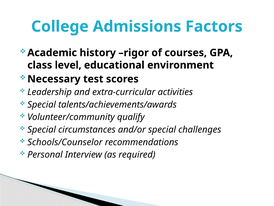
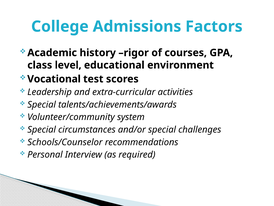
Necessary: Necessary -> Vocational
qualify: qualify -> system
